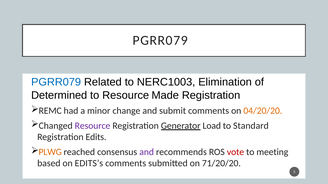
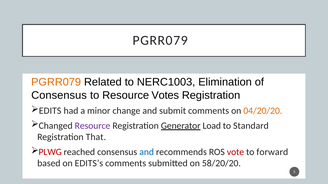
PGRR079 at (56, 82) colour: blue -> orange
Determined at (59, 95): Determined -> Consensus
Made: Made -> Votes
REMC: REMC -> EDITS
Edits: Edits -> That
PLWG colour: orange -> red
and at (147, 152) colour: purple -> blue
meeting: meeting -> forward
71/20/20: 71/20/20 -> 58/20/20
